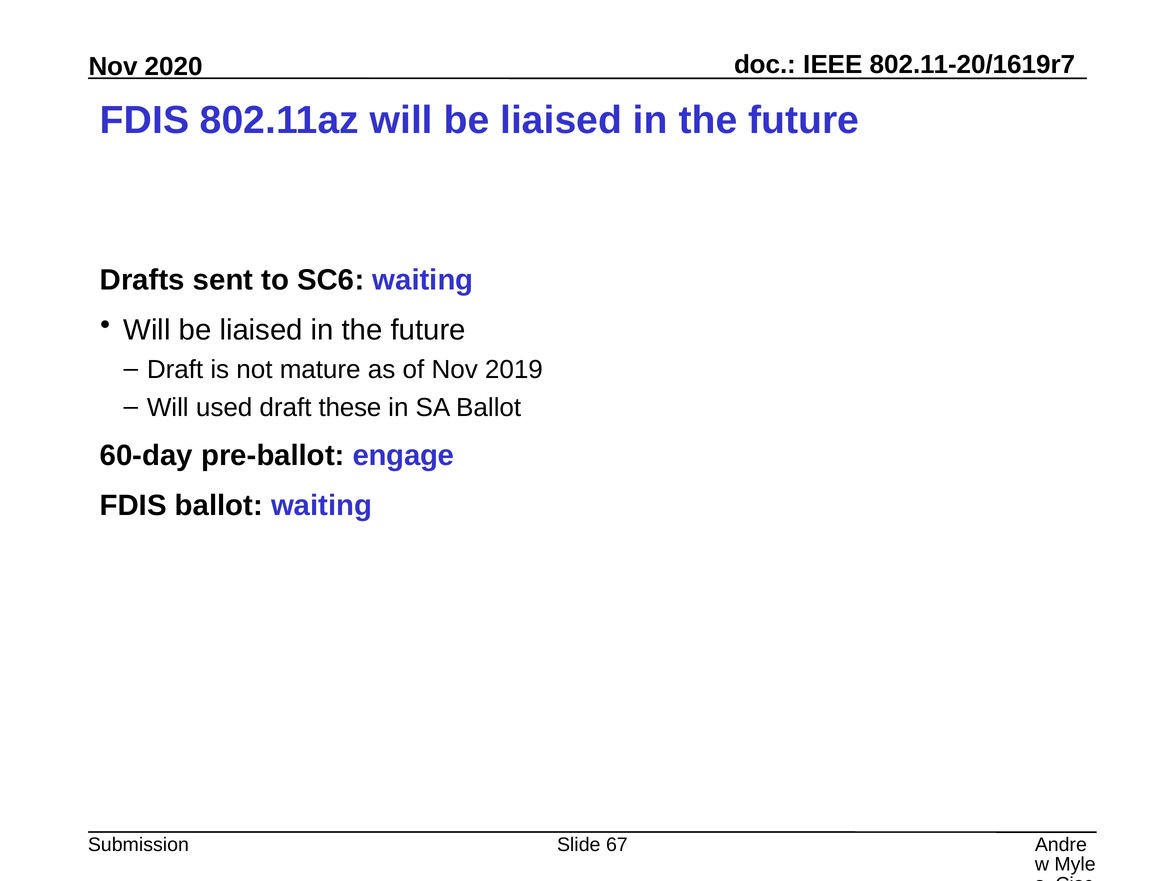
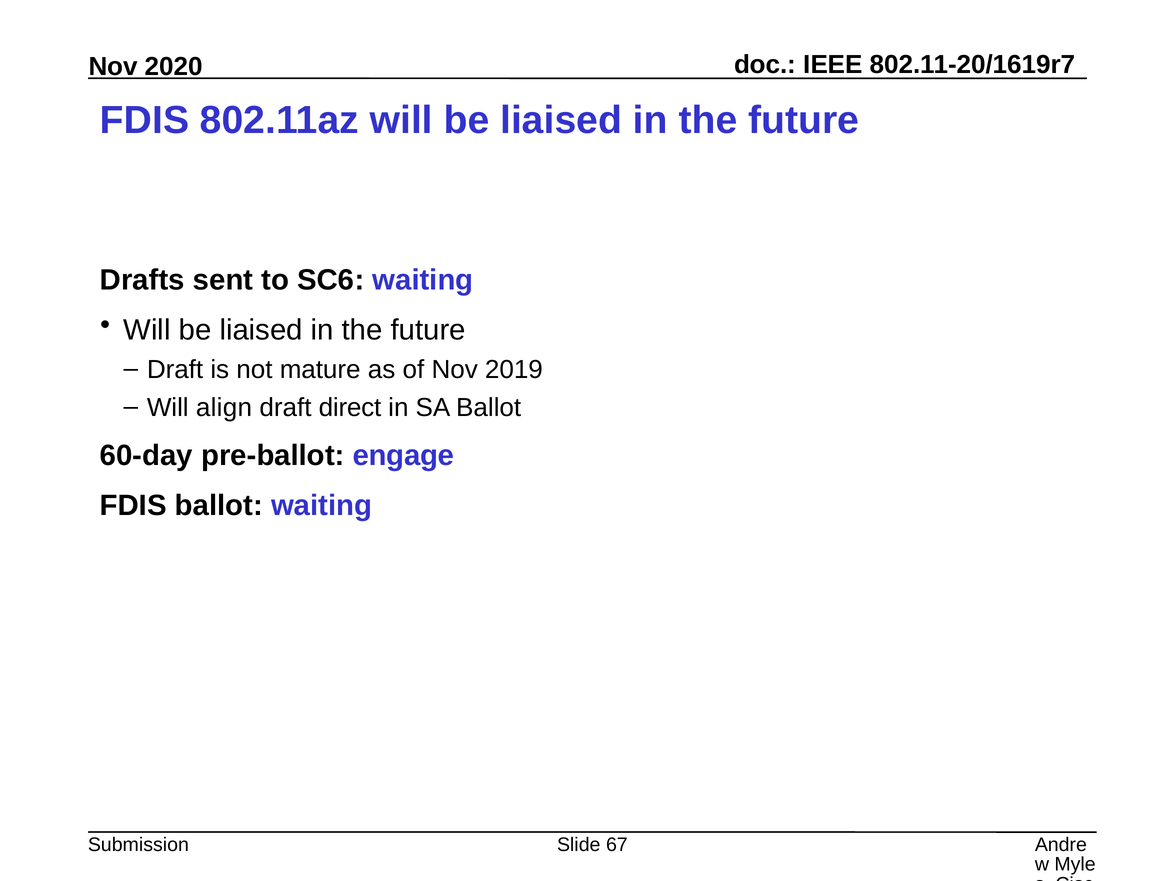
used: used -> align
these: these -> direct
